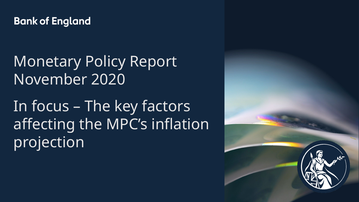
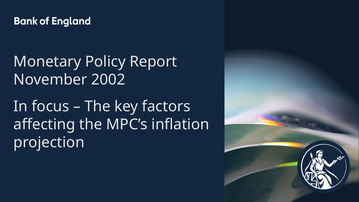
2020: 2020 -> 2002
